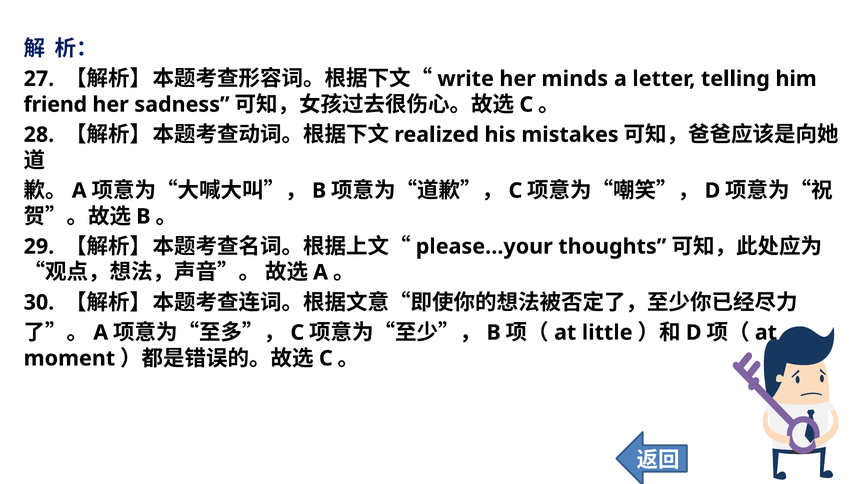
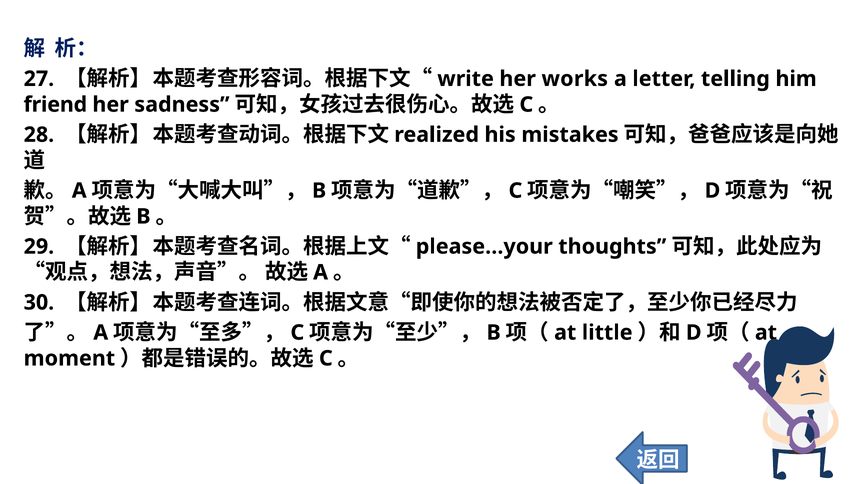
minds: minds -> works
